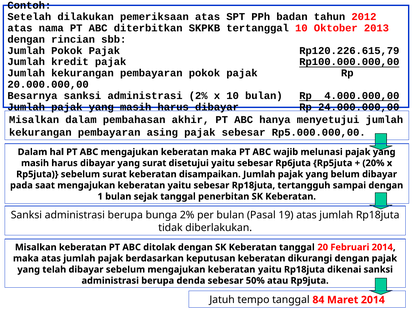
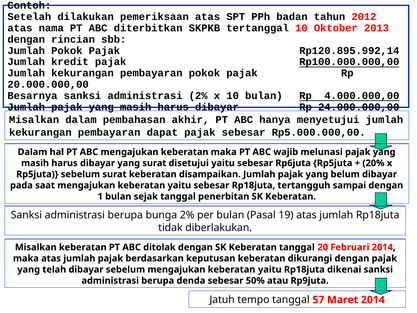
Rp120.226.615,79: Rp120.226.615,79 -> Rp120.895.992,14
asing: asing -> dapat
84: 84 -> 57
